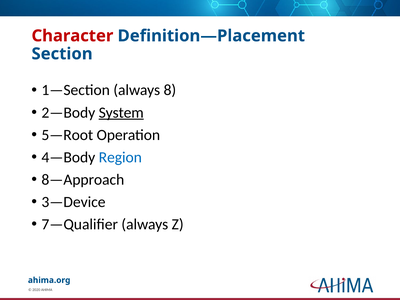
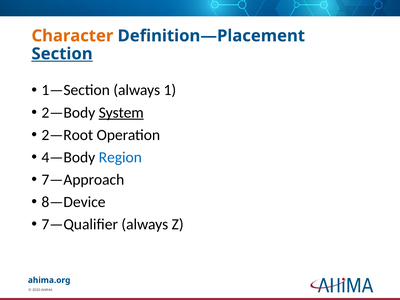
Character colour: red -> orange
Section underline: none -> present
8: 8 -> 1
5—Root: 5—Root -> 2—Root
8—Approach: 8—Approach -> 7—Approach
3—Device: 3—Device -> 8—Device
